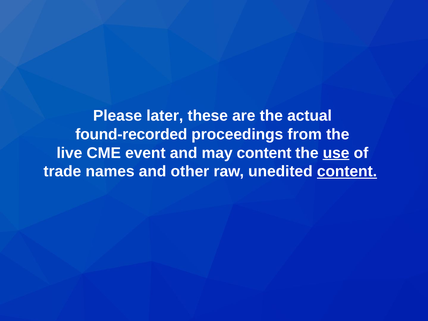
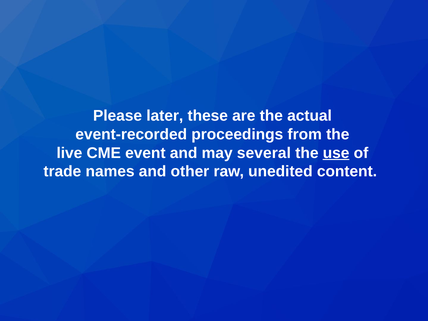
found-recorded: found-recorded -> event-recorded
may content: content -> several
content at (347, 171) underline: present -> none
